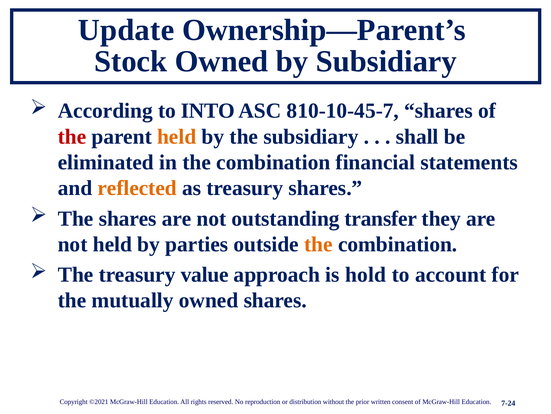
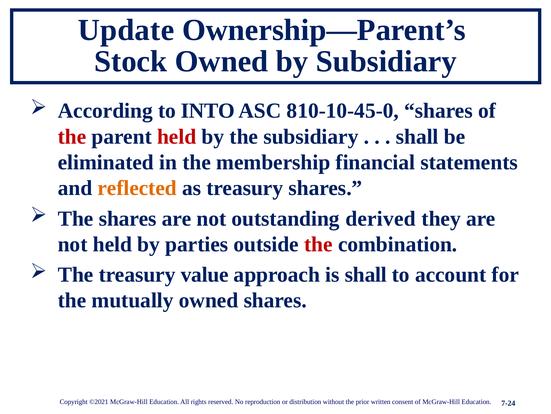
810-10-45-7: 810-10-45-7 -> 810-10-45-0
held at (177, 136) colour: orange -> red
in the combination: combination -> membership
transfer: transfer -> derived
the at (318, 244) colour: orange -> red
is hold: hold -> shall
